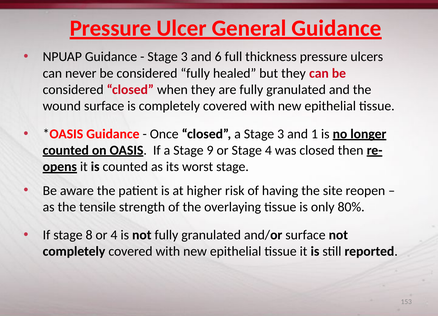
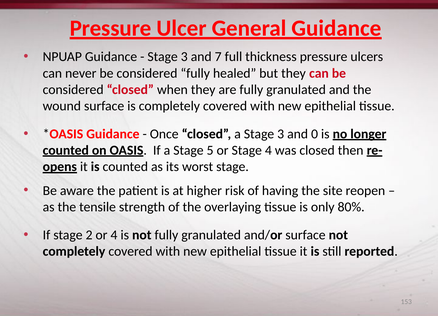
6: 6 -> 7
1: 1 -> 0
9: 9 -> 5
8: 8 -> 2
